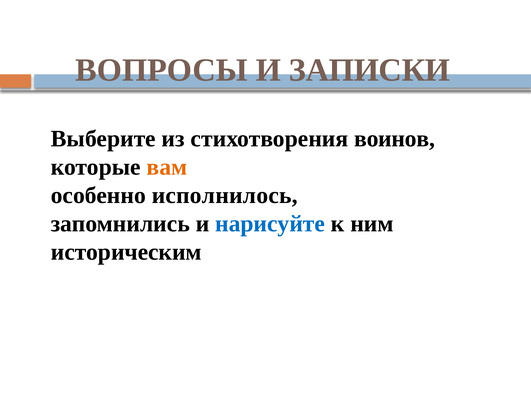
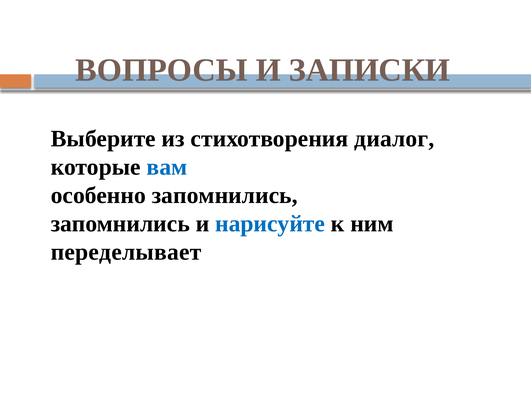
воинов: воинов -> диалог
вам colour: orange -> blue
особенно исполнилось: исполнилось -> запомнились
историческим: историческим -> переделывает
